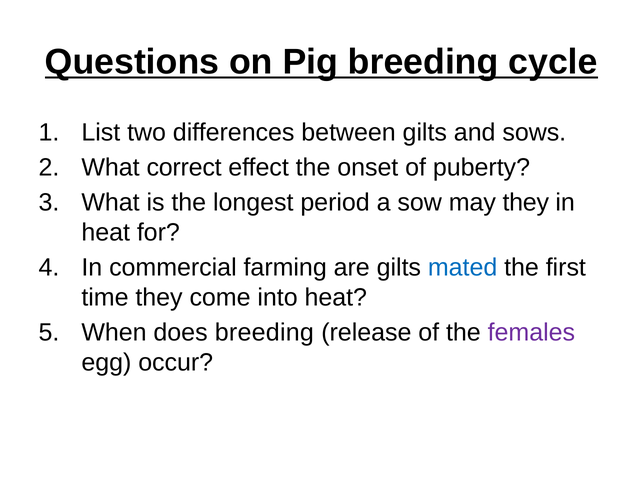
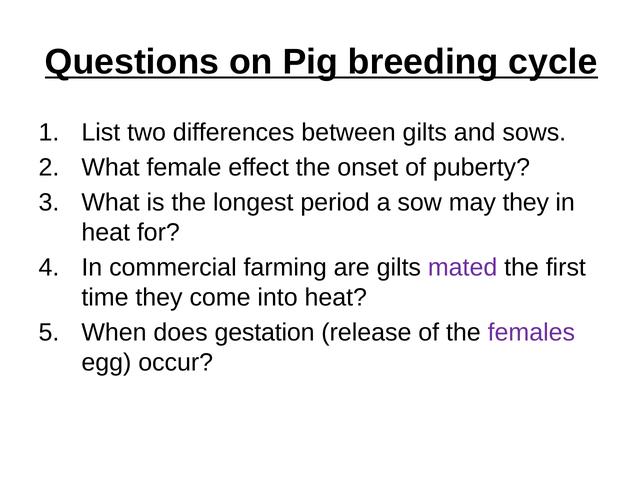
correct: correct -> female
mated colour: blue -> purple
does breeding: breeding -> gestation
